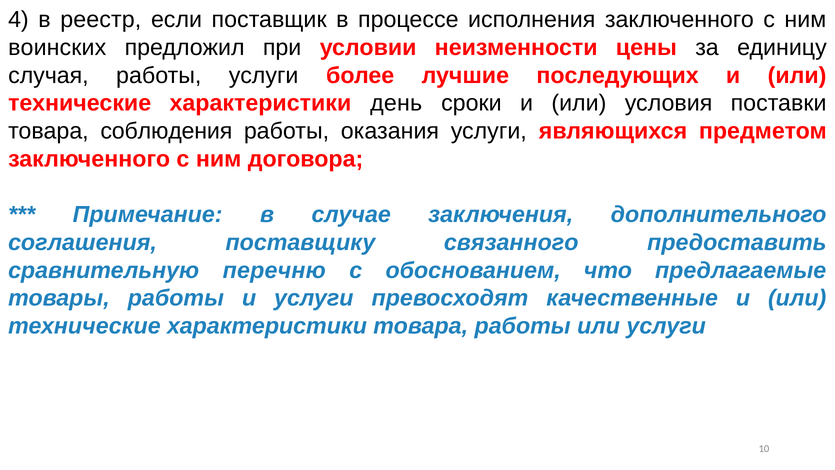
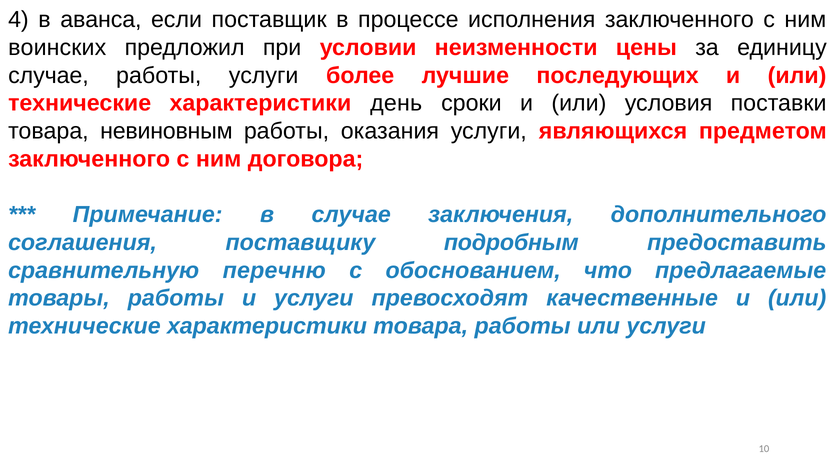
реестр: реестр -> аванса
случая at (48, 75): случая -> случае
соблюдения: соблюдения -> невиновным
связанного: связанного -> подробным
